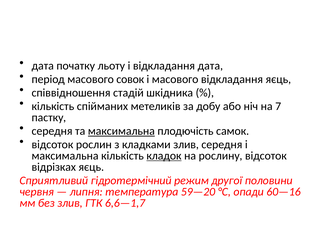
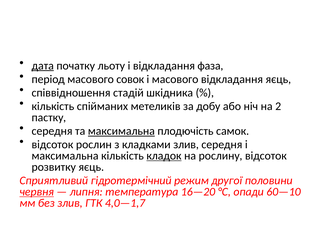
дата at (43, 66) underline: none -> present
відкладання дата: дата -> фаза
7: 7 -> 2
відрізках: відрізках -> розвитку
червня underline: none -> present
59—20: 59—20 -> 16—20
60—16: 60—16 -> 60—10
6,6—1,7: 6,6—1,7 -> 4,0—1,7
